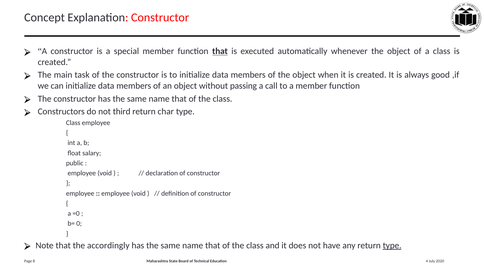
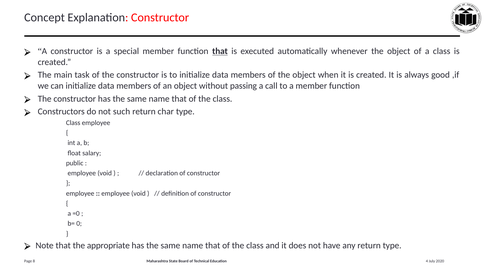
third: third -> such
accordingly: accordingly -> appropriate
type at (392, 246) underline: present -> none
